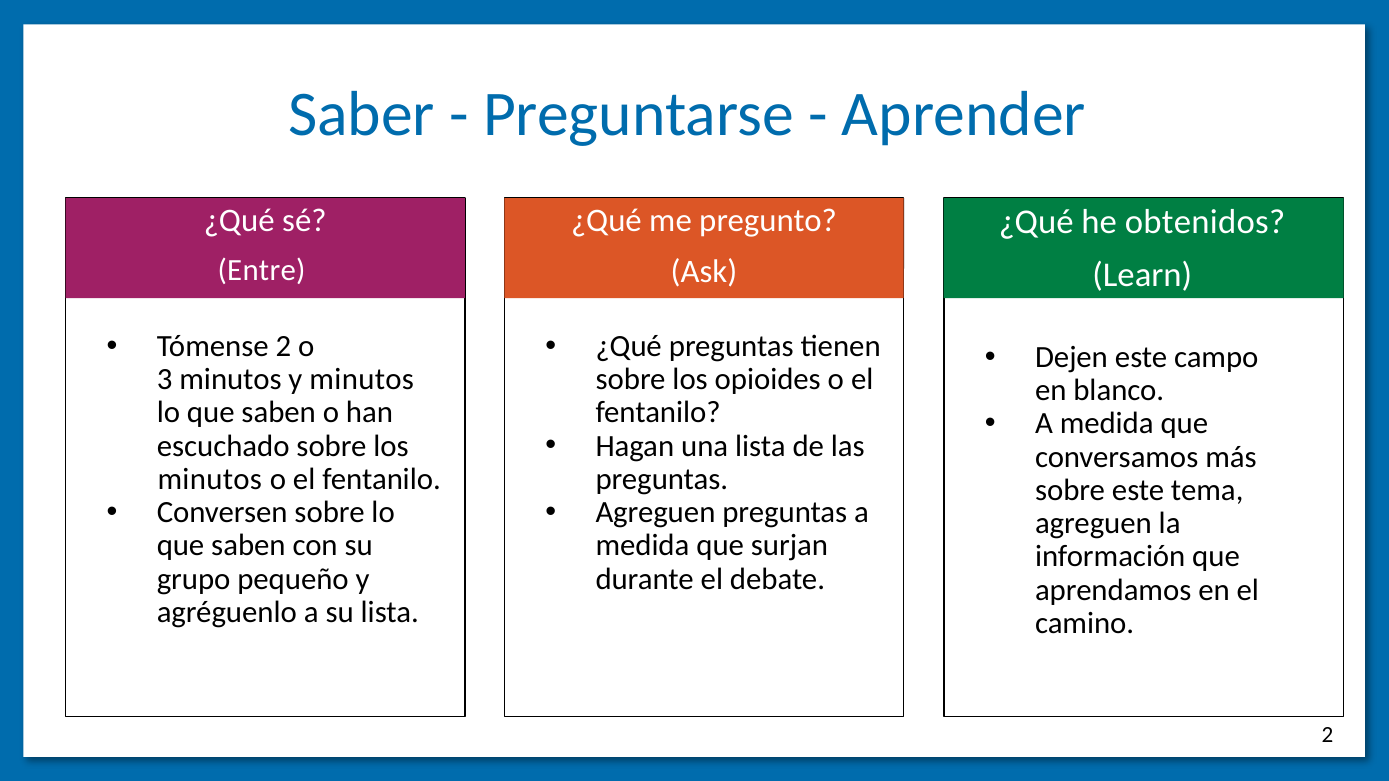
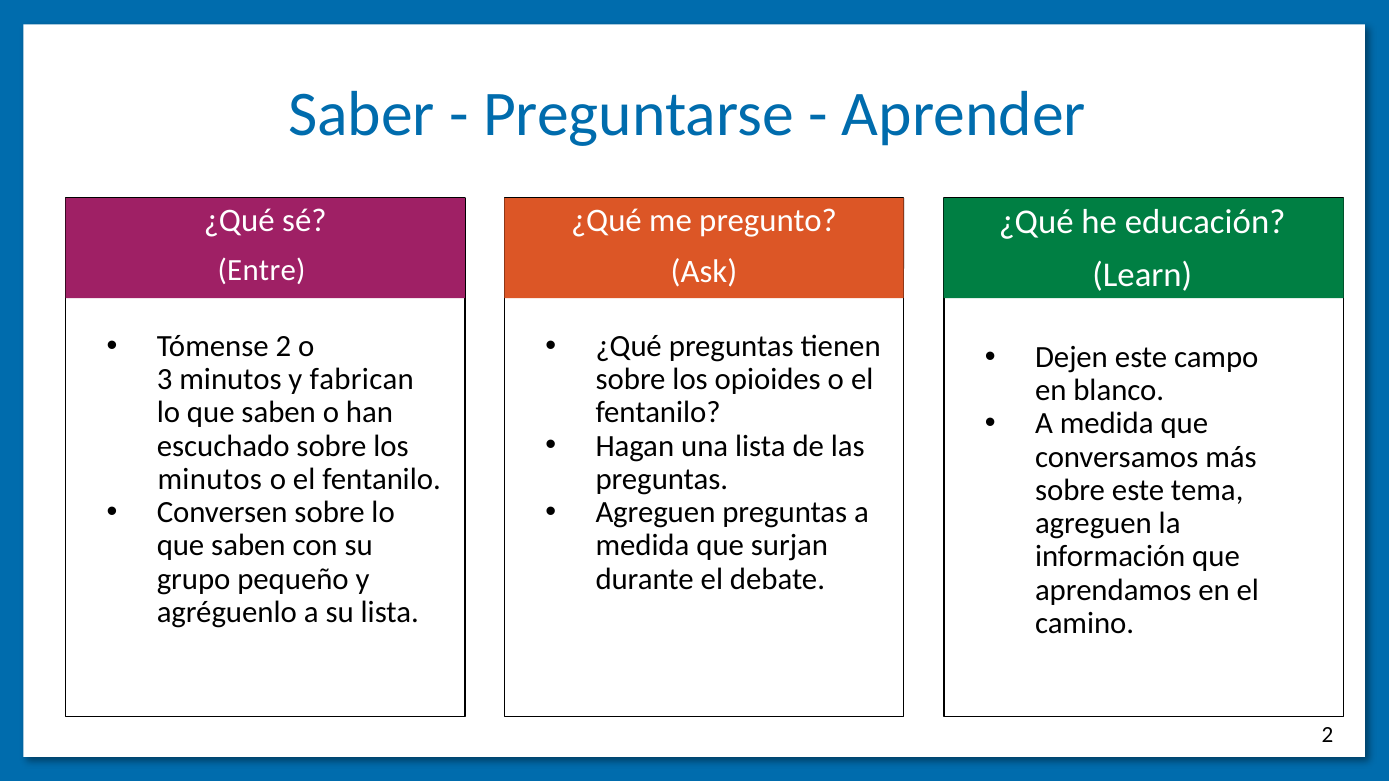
obtenidos: obtenidos -> educación
y minutos: minutos -> fabrican
